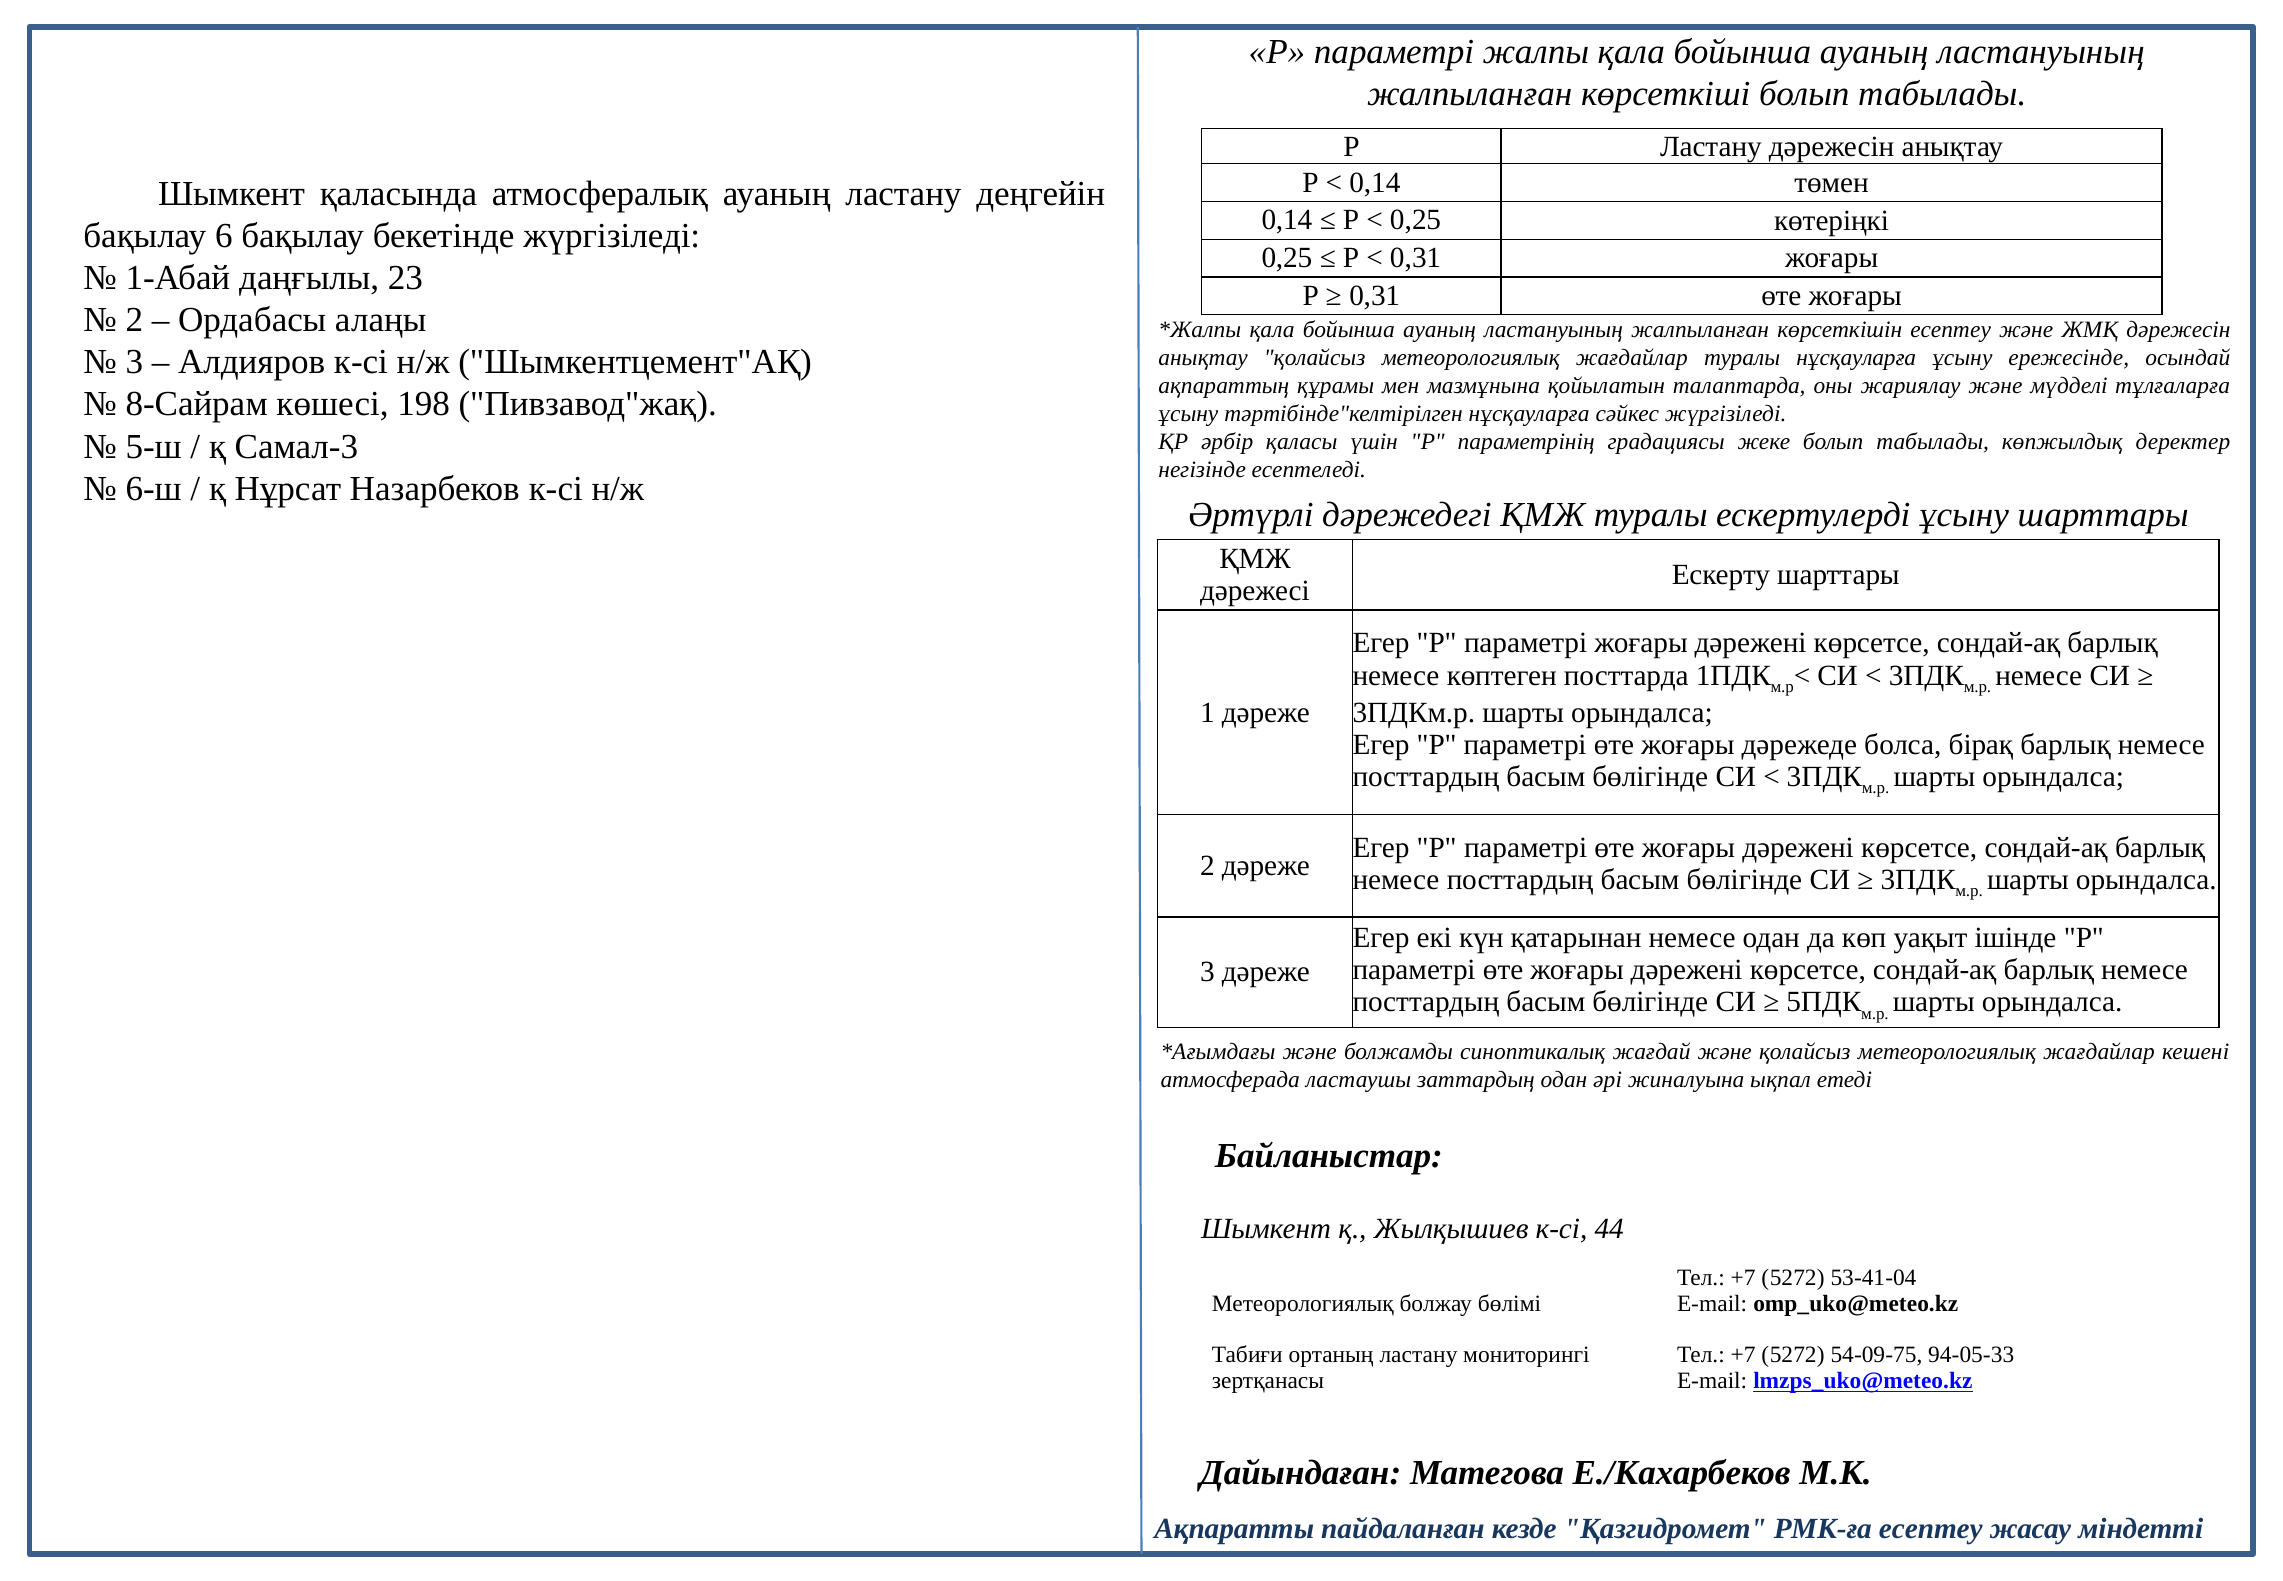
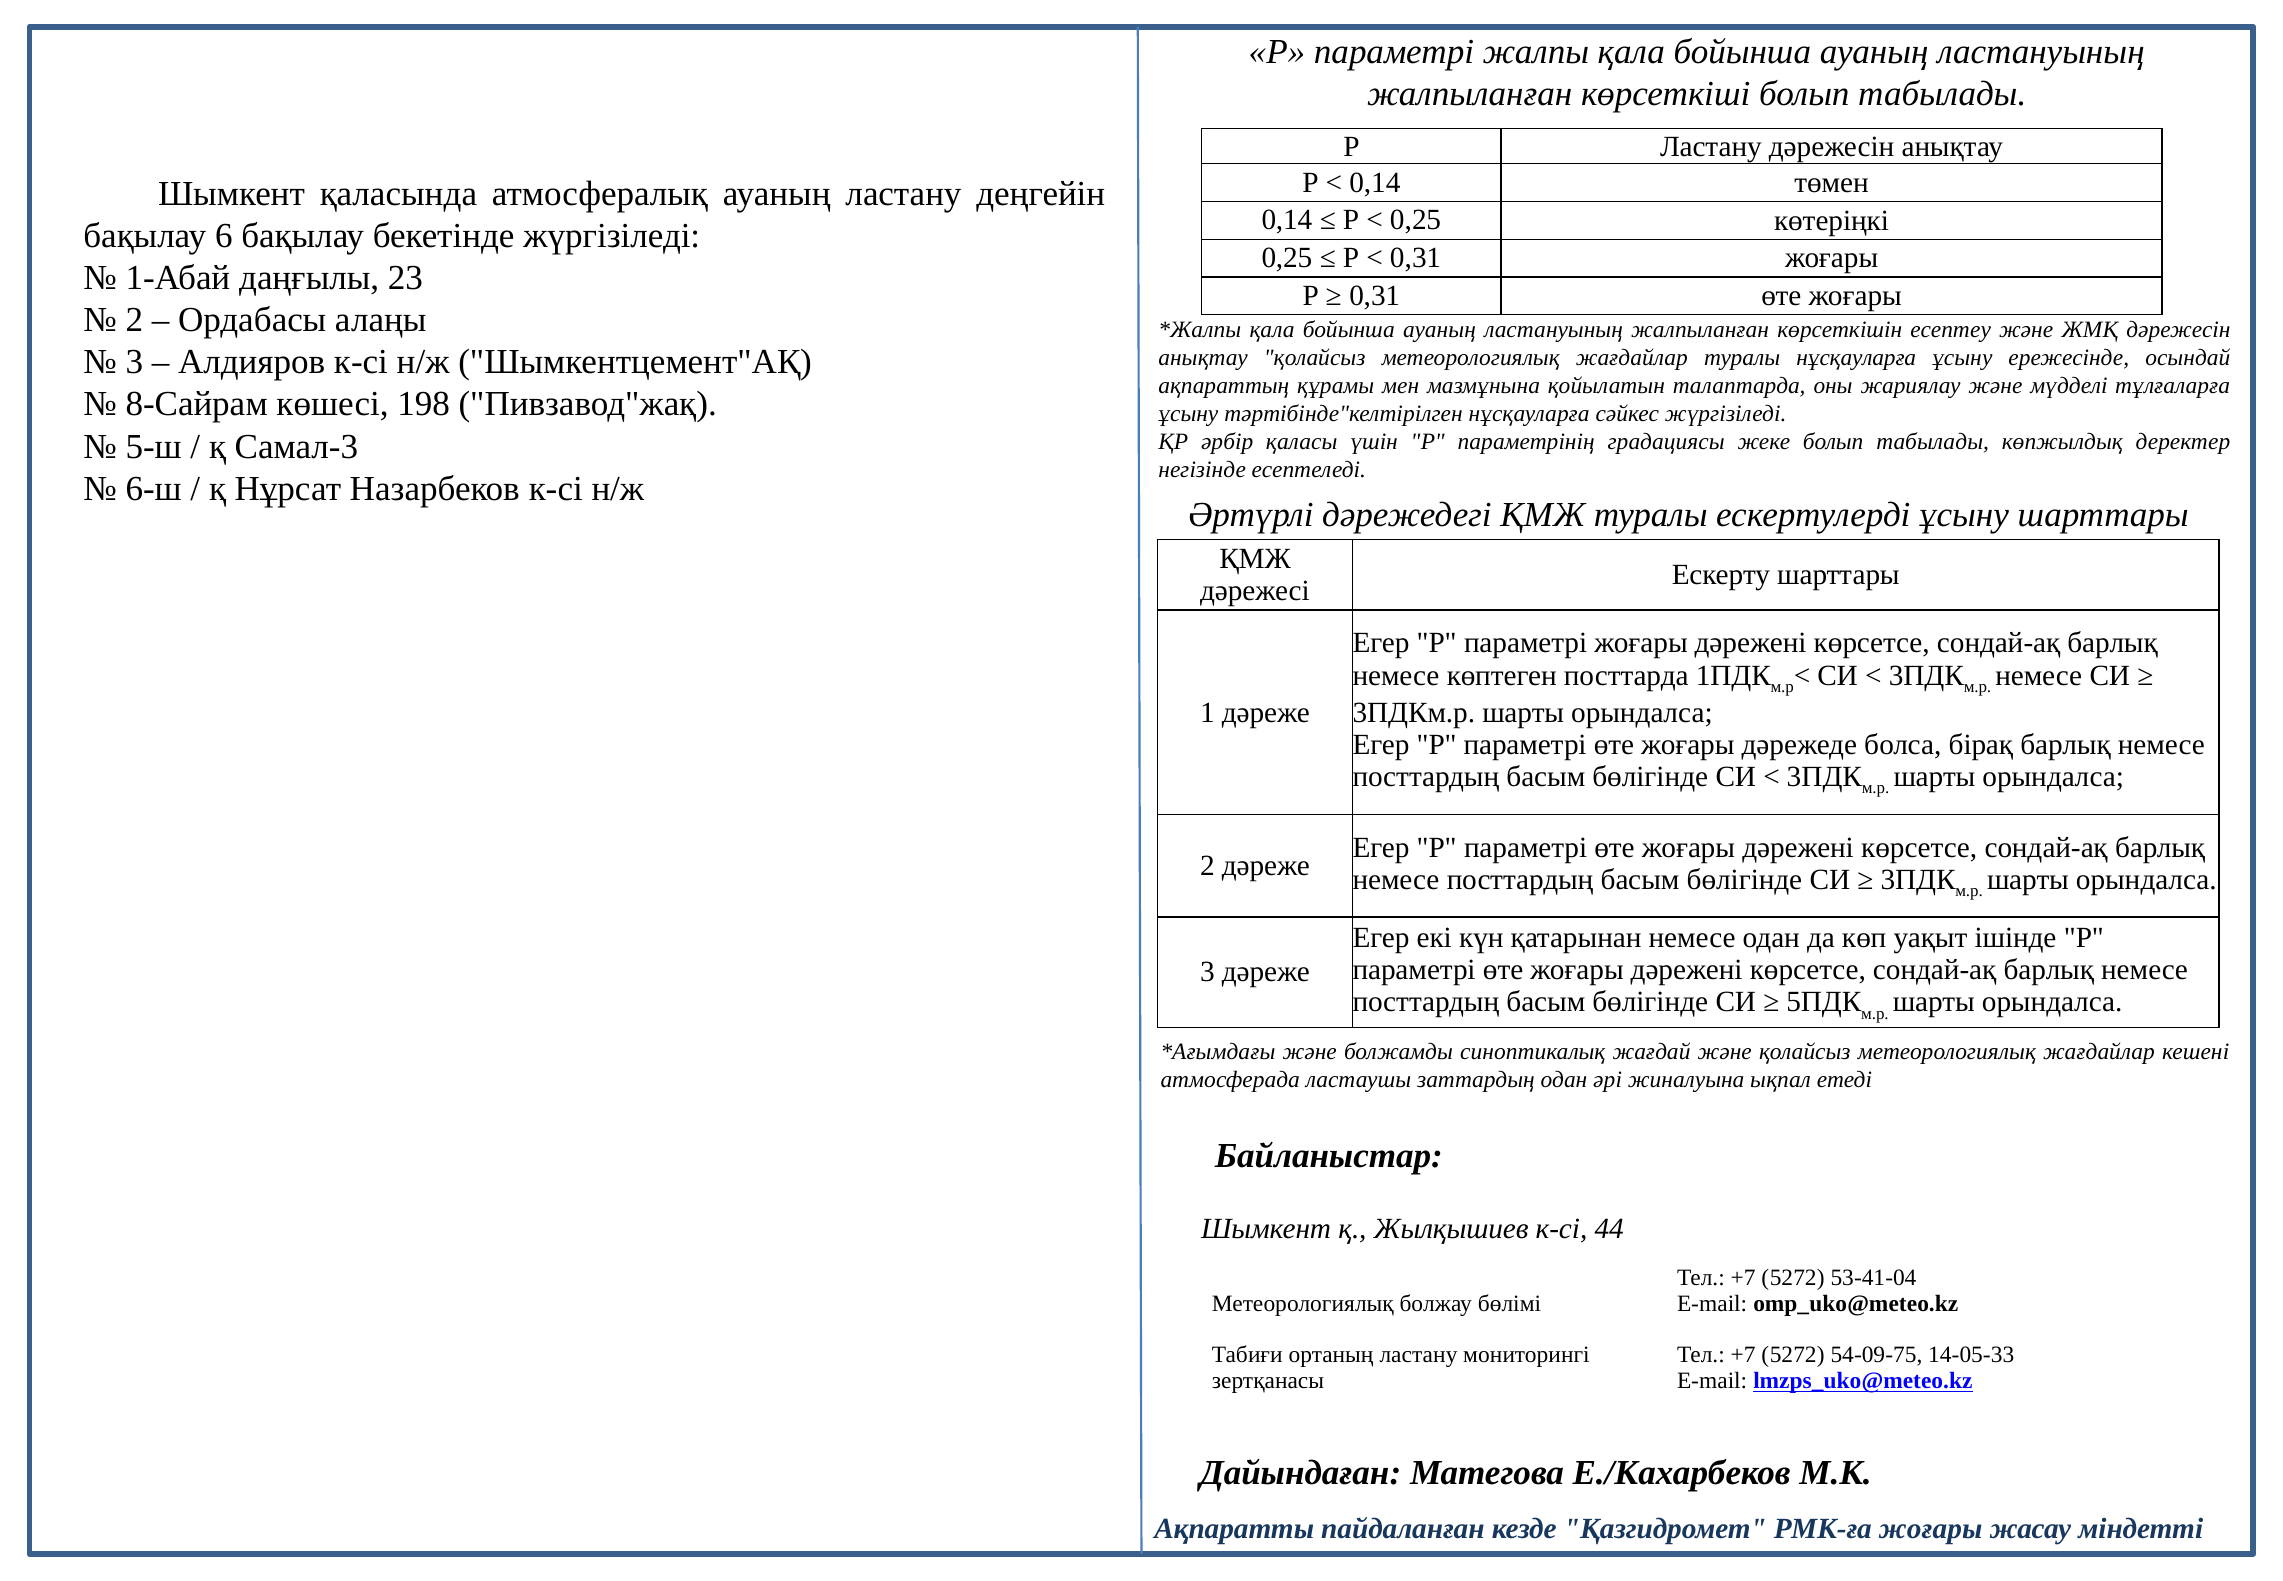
94-05-33: 94-05-33 -> 14-05-33
РМК-ға есептеу: есептеу -> жоғары
